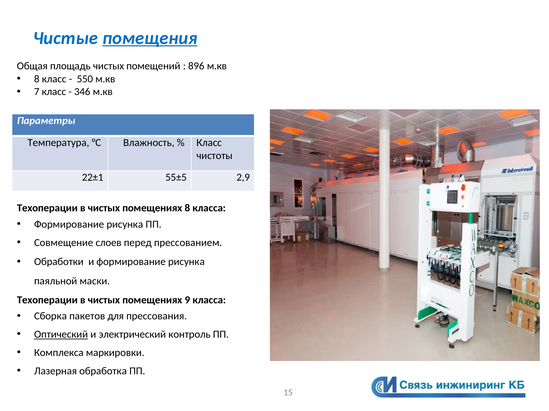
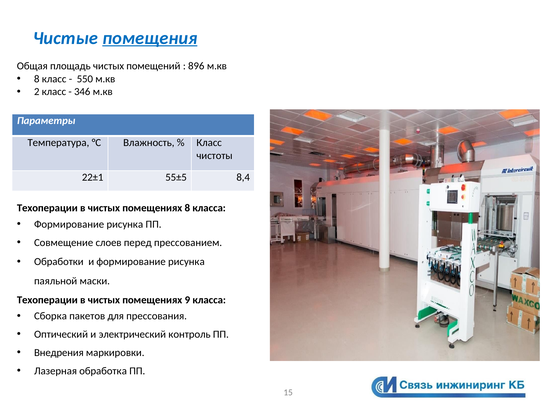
7: 7 -> 2
2,9: 2,9 -> 8,4
Оптический underline: present -> none
Комплекса: Комплекса -> Внедрения
